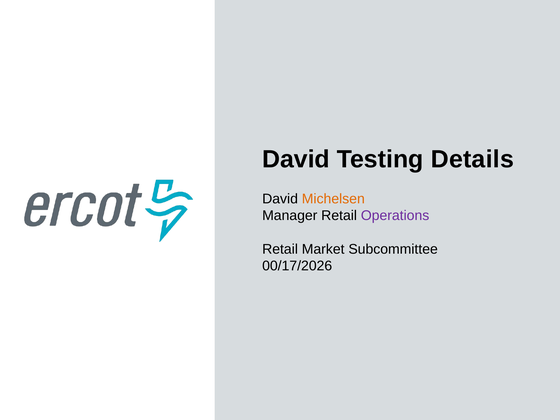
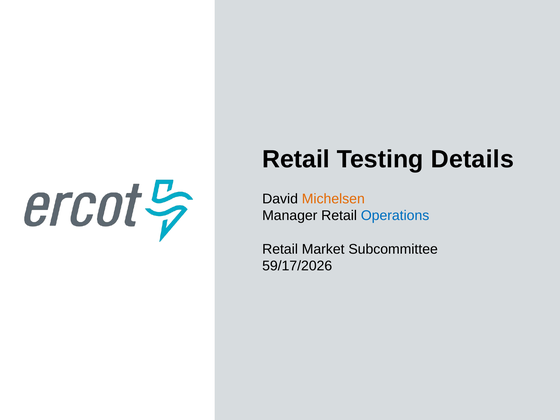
David at (296, 159): David -> Retail
Operations colour: purple -> blue
00/17/2026: 00/17/2026 -> 59/17/2026
